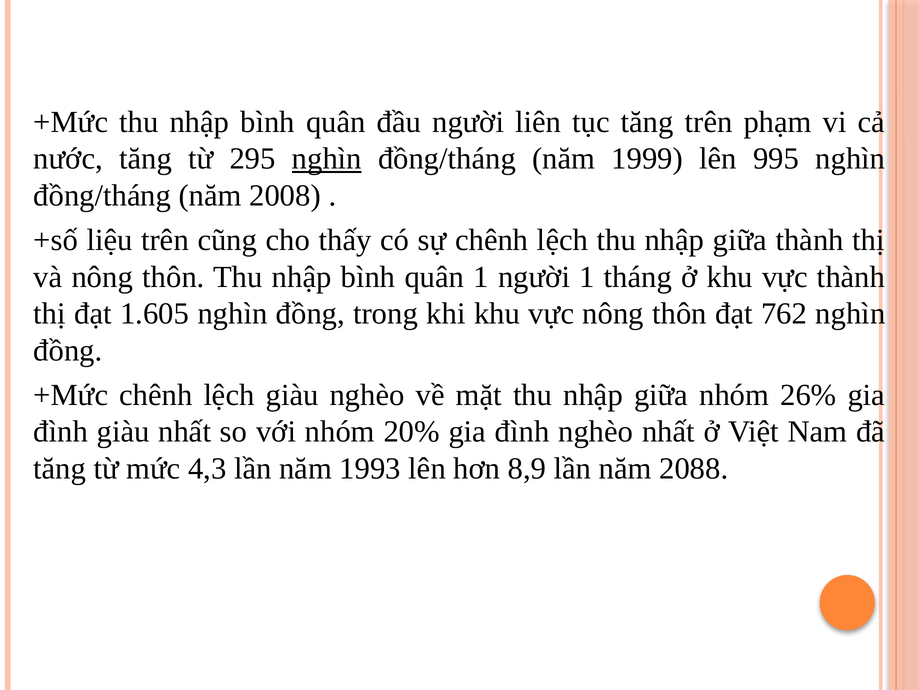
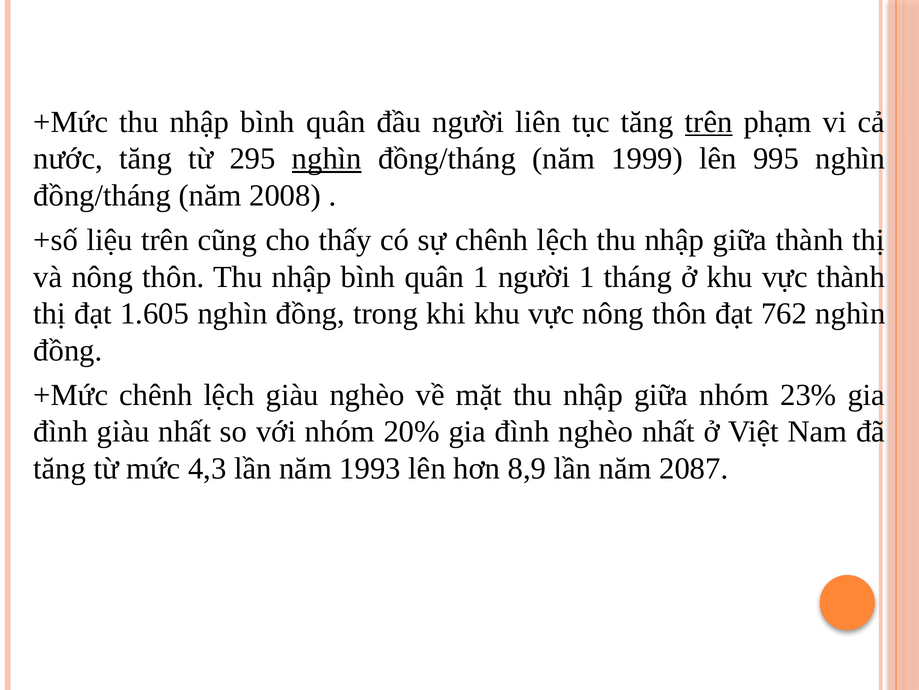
trên at (709, 122) underline: none -> present
26%: 26% -> 23%
2088: 2088 -> 2087
